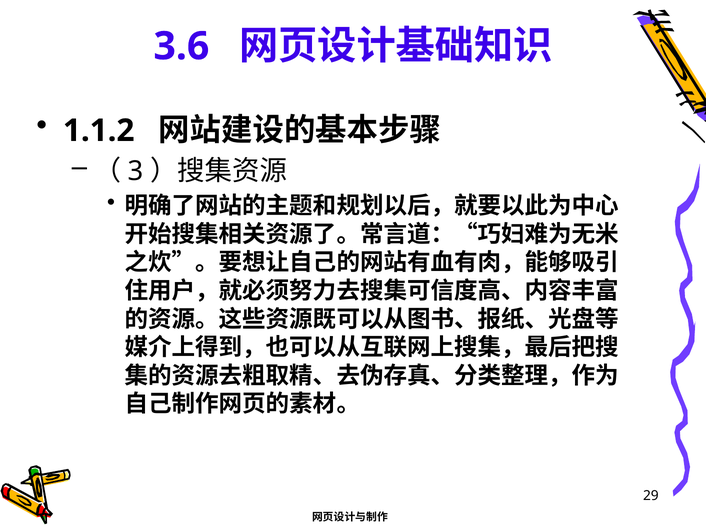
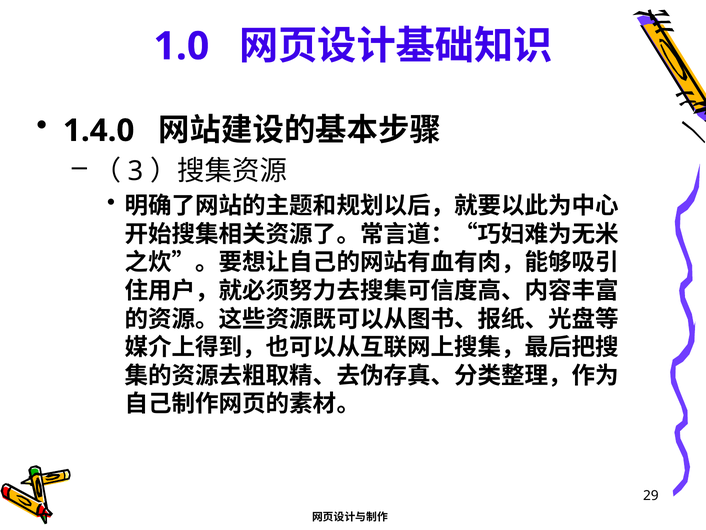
3.6: 3.6 -> 1.0
1.1.2: 1.1.2 -> 1.4.0
